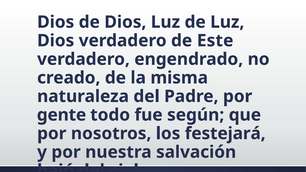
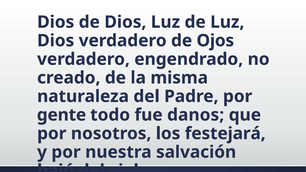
Este: Este -> Ojos
según: según -> danos
